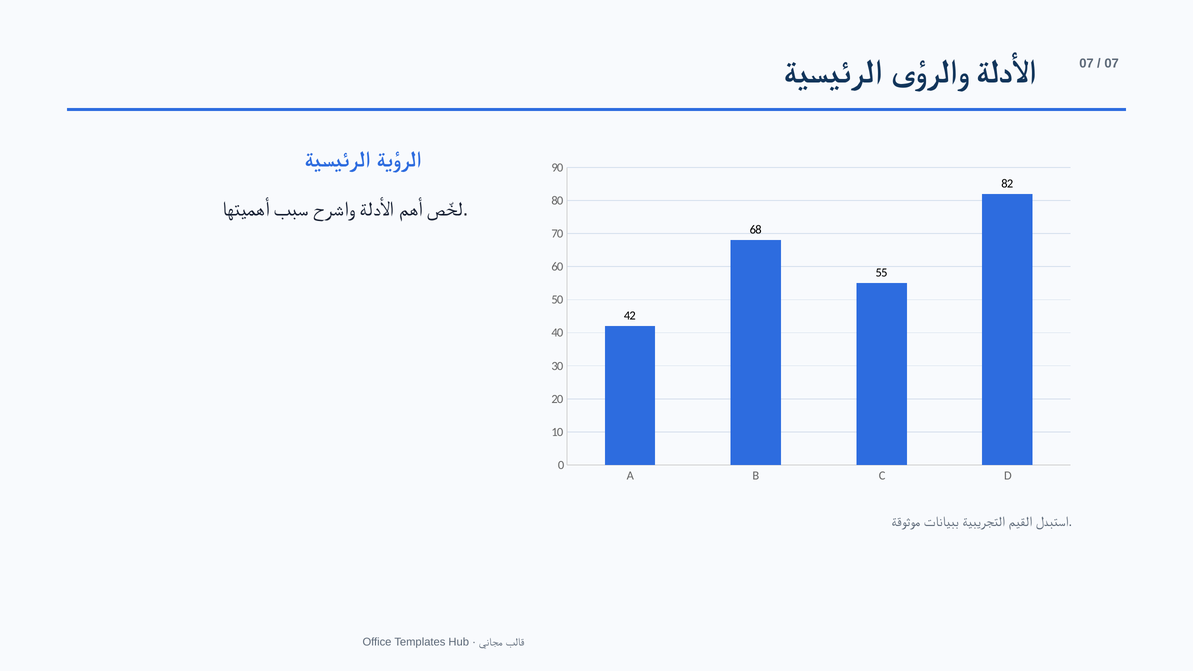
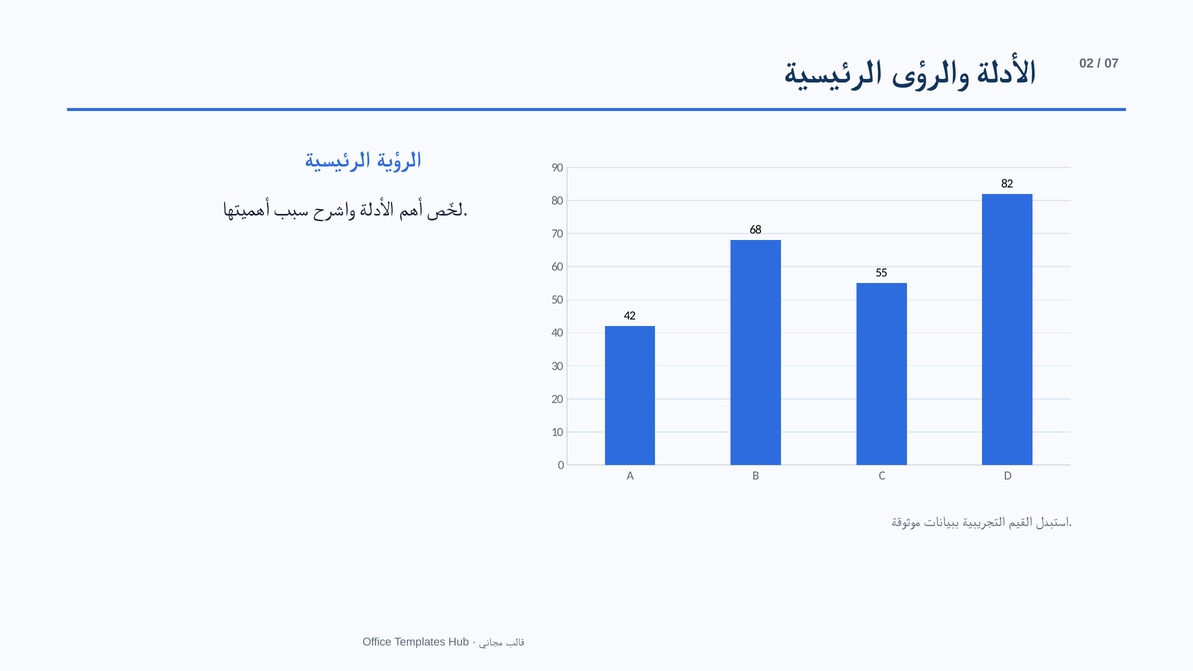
07 at (1086, 63): 07 -> 02
